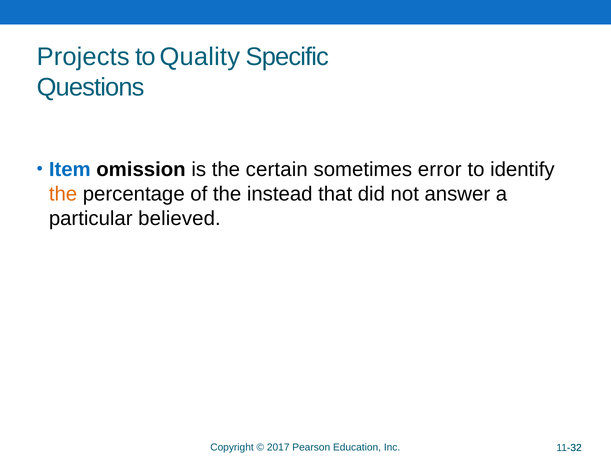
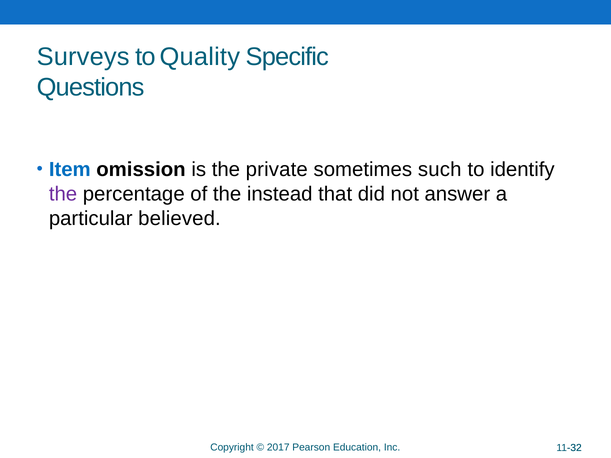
Projects: Projects -> Surveys
certain: certain -> private
error: error -> such
the at (63, 194) colour: orange -> purple
